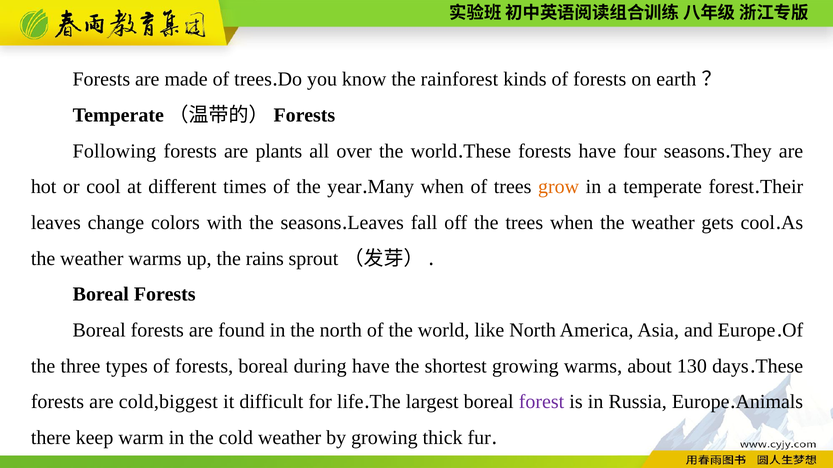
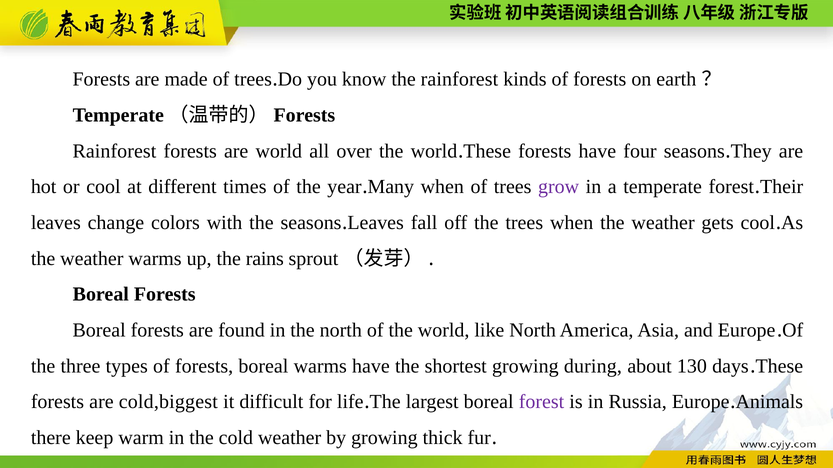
Following at (114, 151): Following -> Rainforest
are plants: plants -> world
grow colour: orange -> purple
boreal during: during -> warms
growing warms: warms -> during
